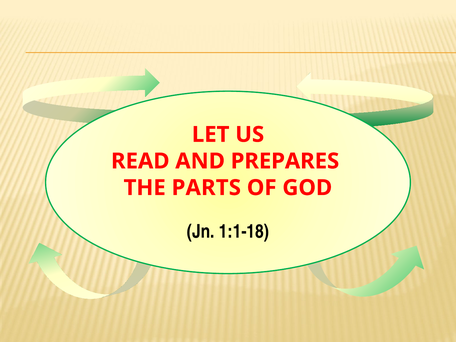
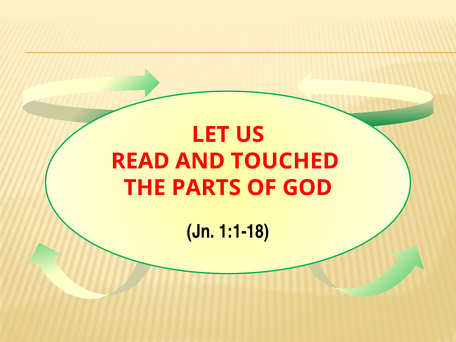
PREPARES: PREPARES -> TOUCHED
